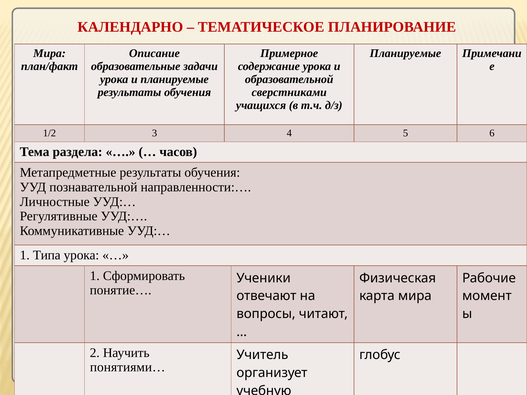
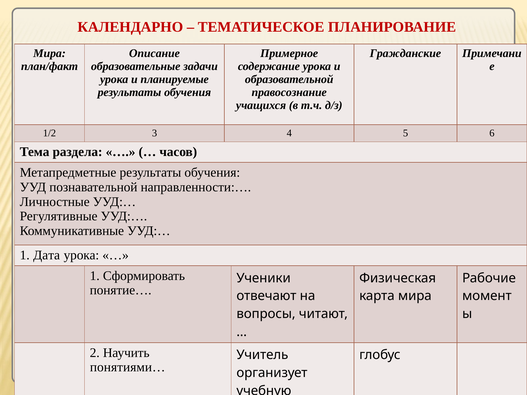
Планируемые at (405, 53): Планируемые -> Гражданские
сверстниками: сверстниками -> правосознание
Типа: Типа -> Дата
